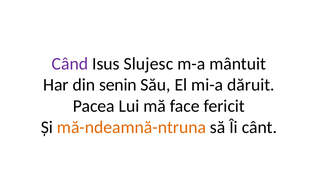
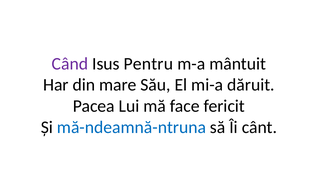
Slujesc: Slujesc -> Pentru
senin: senin -> mare
mă-ndeamnă-ntruna colour: orange -> blue
